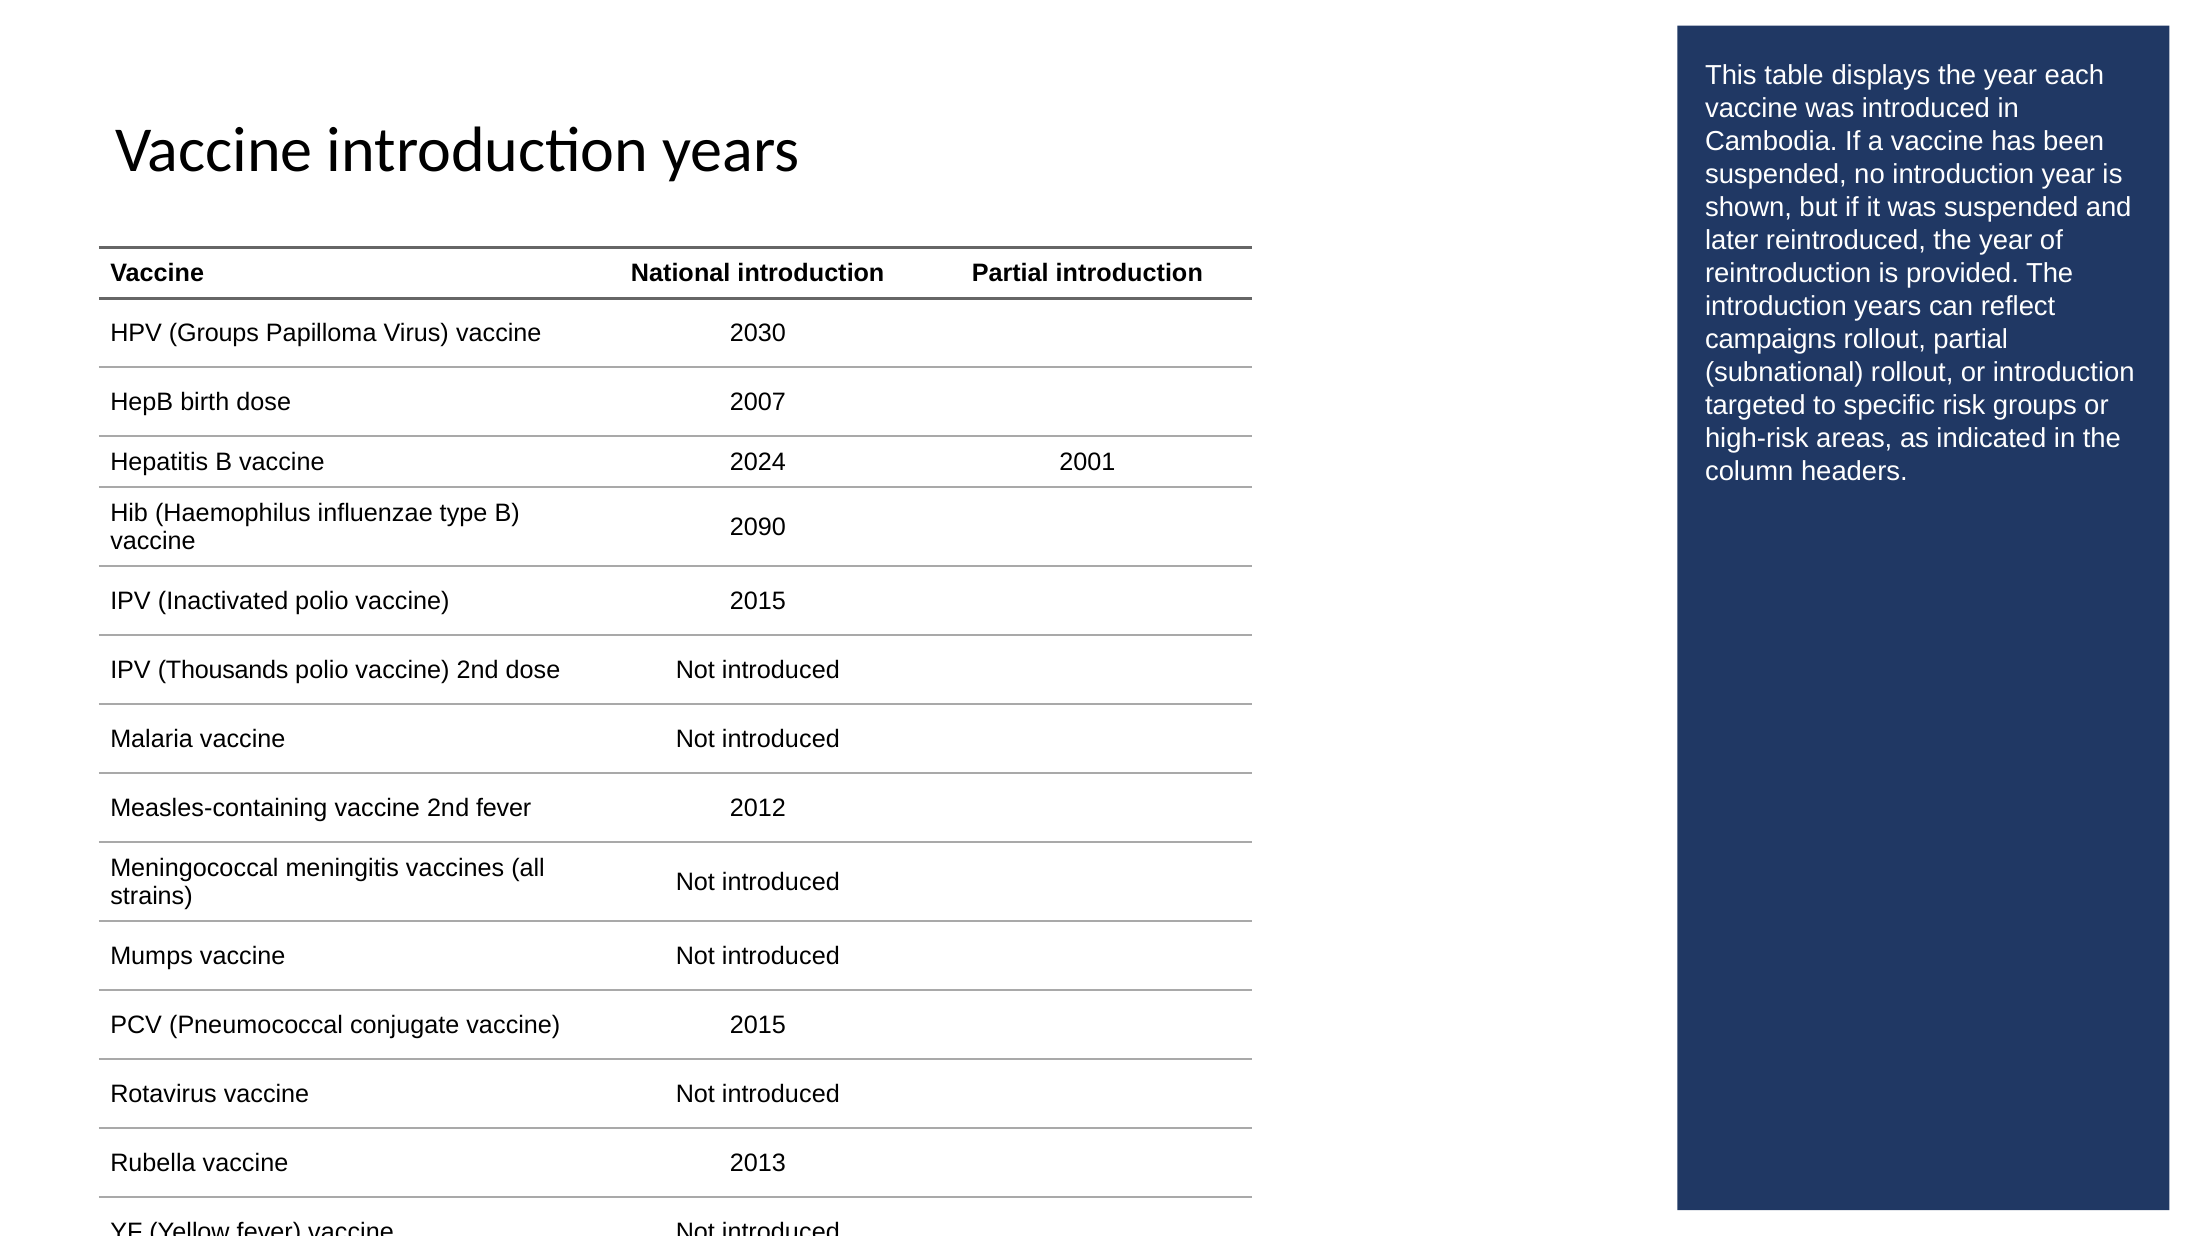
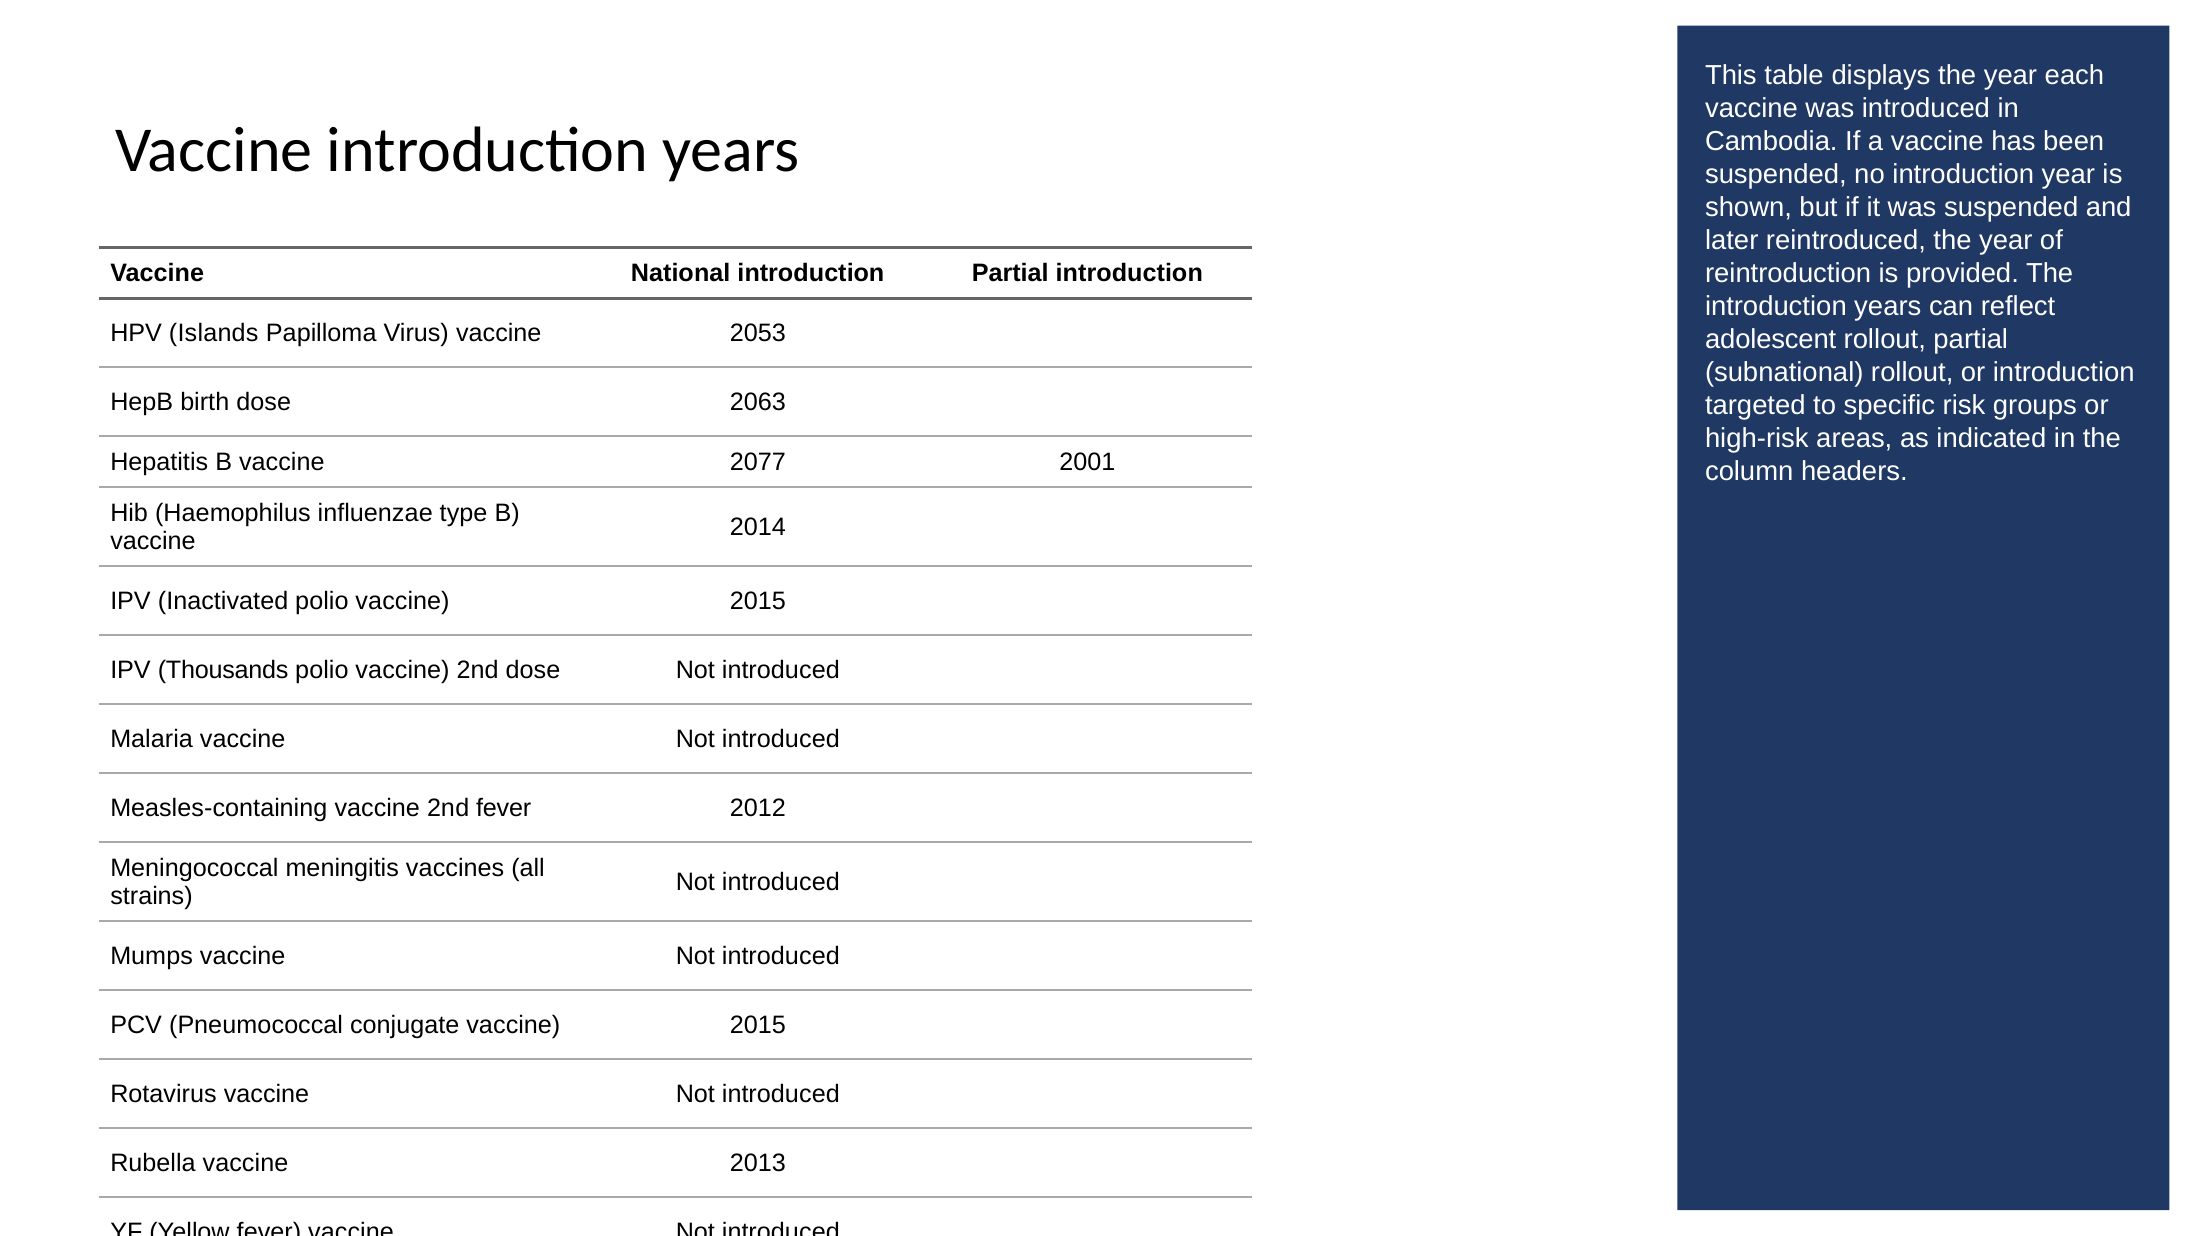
HPV Groups: Groups -> Islands
2030: 2030 -> 2053
campaigns: campaigns -> adolescent
2007: 2007 -> 2063
vaccine 2024: 2024 -> 2077
2090: 2090 -> 2014
